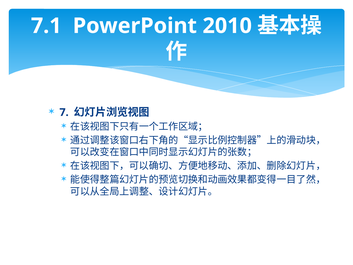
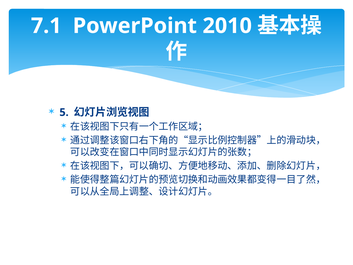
7: 7 -> 5
